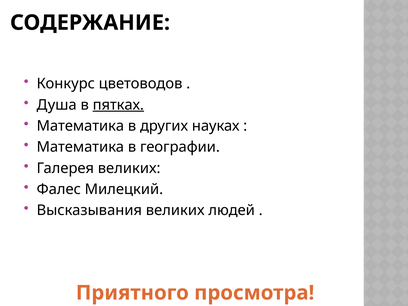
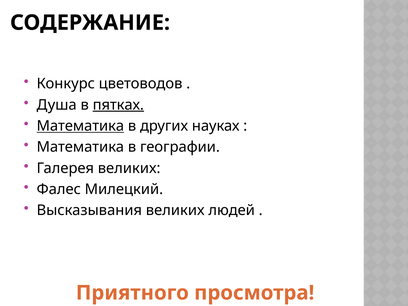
Математика at (80, 126) underline: none -> present
